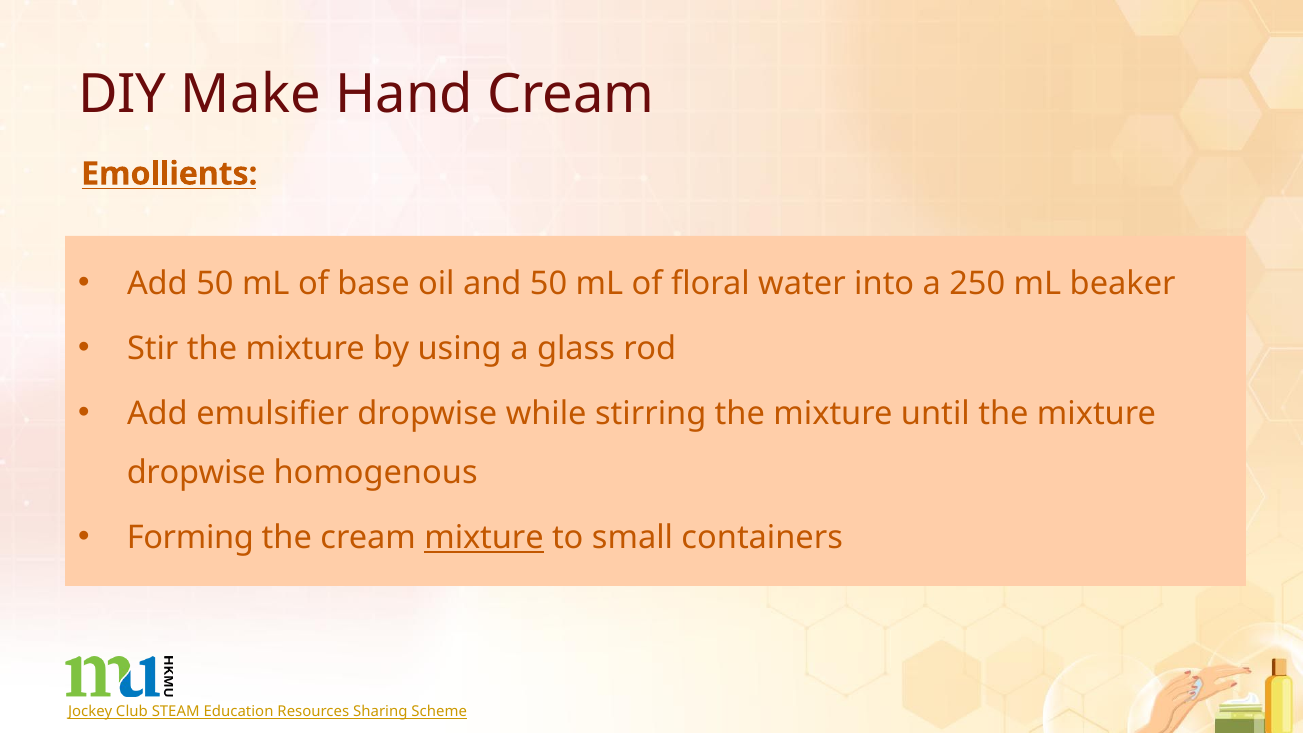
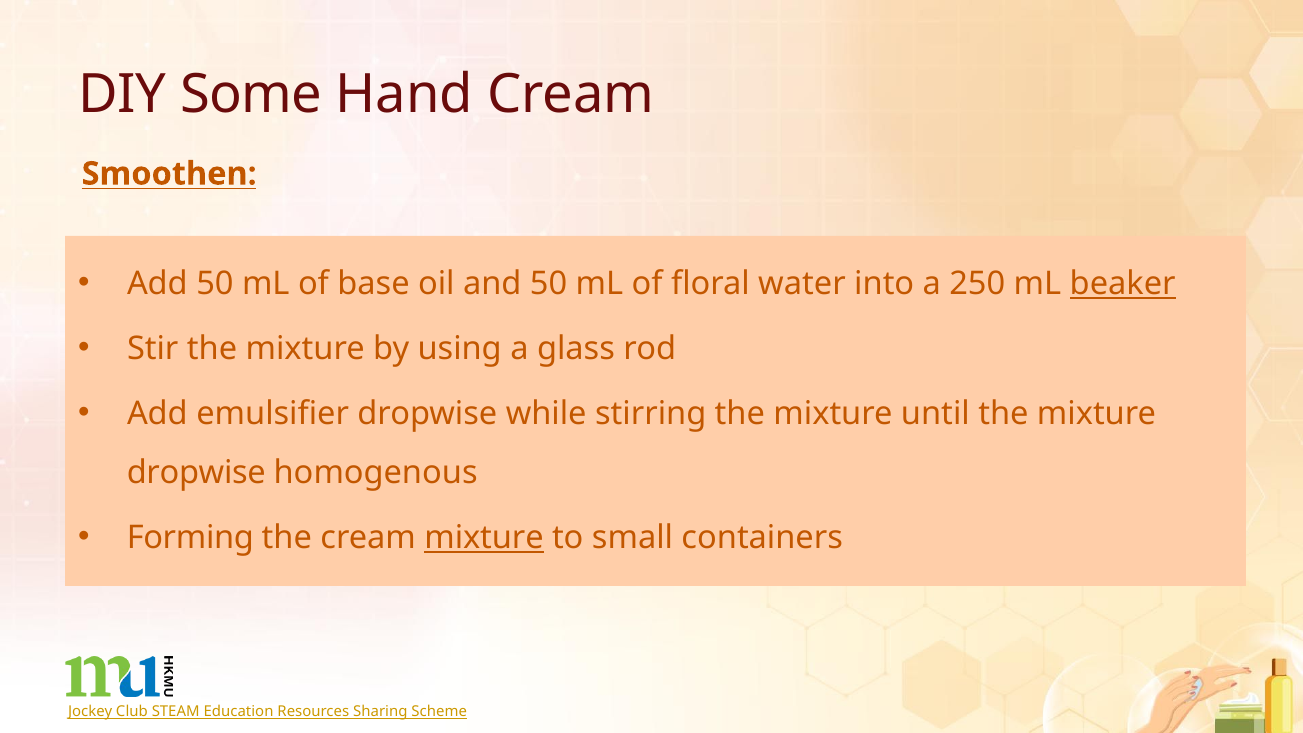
Make: Make -> Some
Emollients: Emollients -> Smoothen
beaker underline: none -> present
